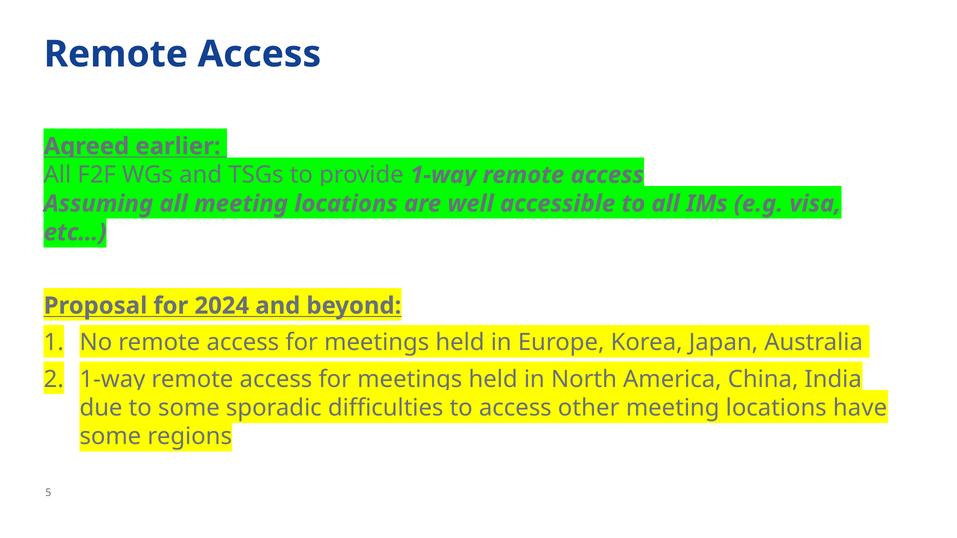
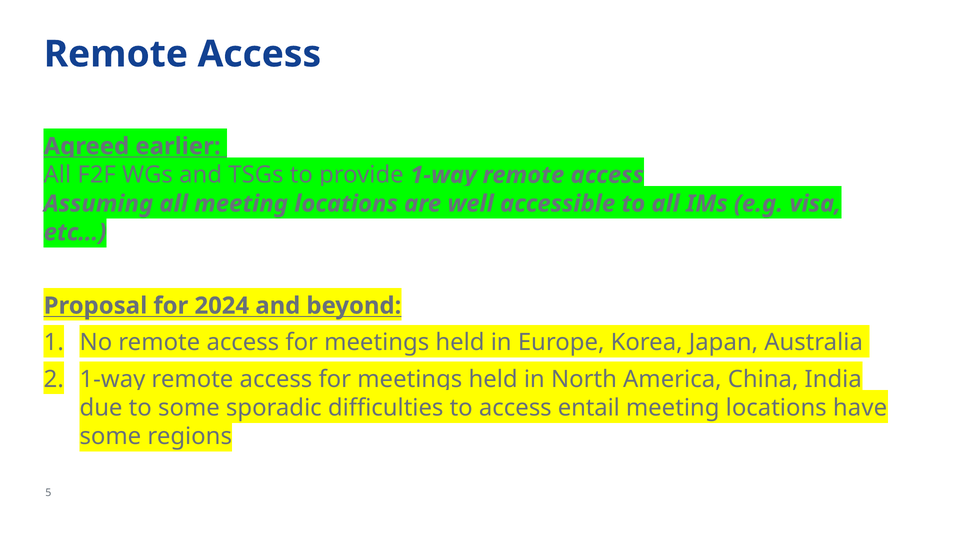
other: other -> entail
